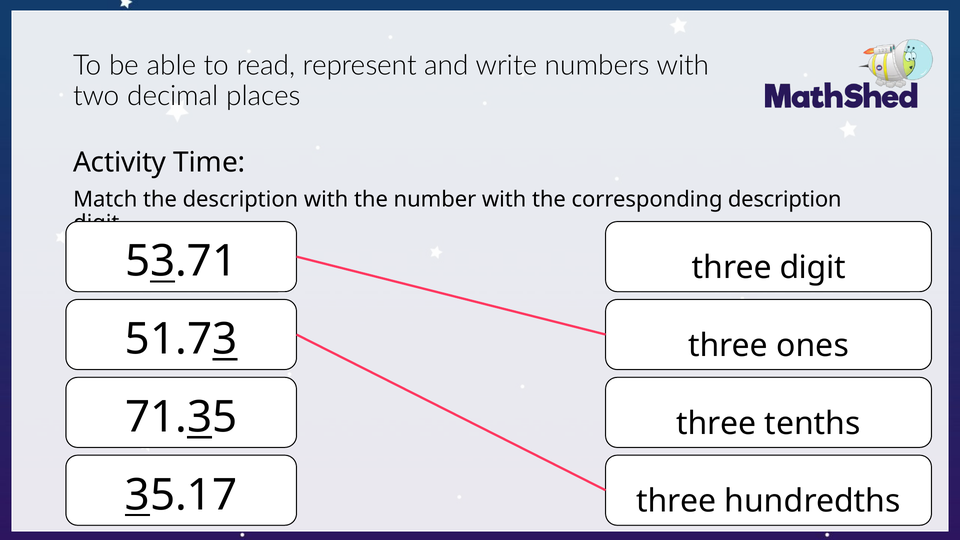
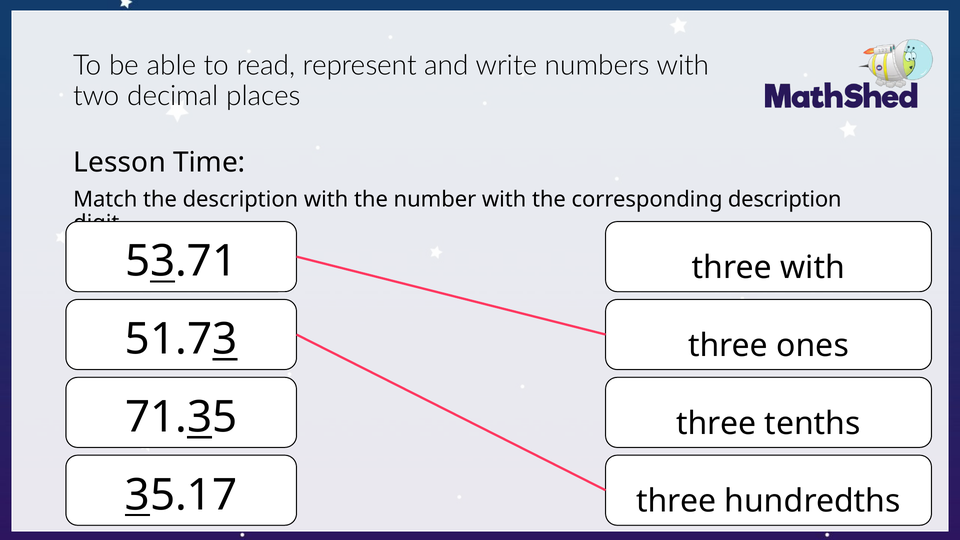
Activity: Activity -> Lesson
three digit: digit -> with
